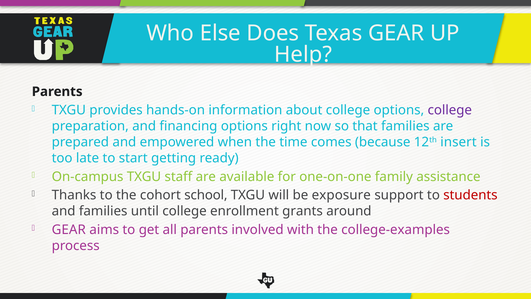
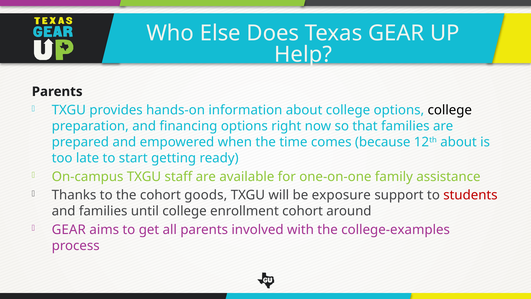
college at (450, 110) colour: purple -> black
12th insert: insert -> about
school: school -> goods
enrollment grants: grants -> cohort
